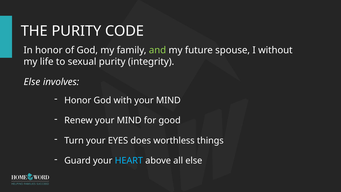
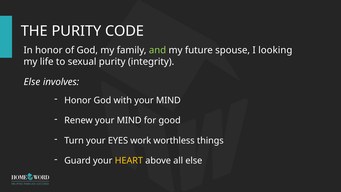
without: without -> looking
does: does -> work
HEART colour: light blue -> yellow
